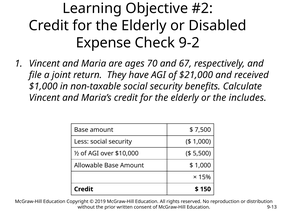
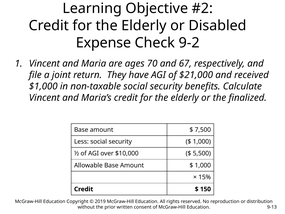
includes: includes -> finalized
